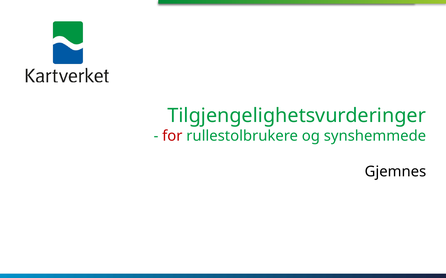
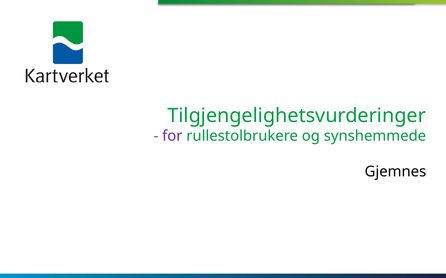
for colour: red -> purple
